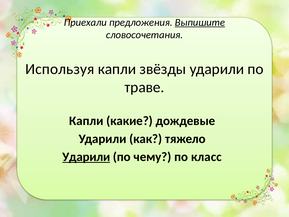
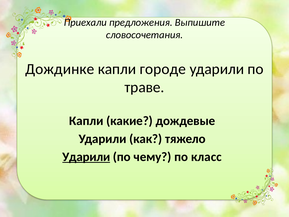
Выпишите underline: present -> none
Используя: Используя -> Дождинке
звёзды: звёзды -> городе
